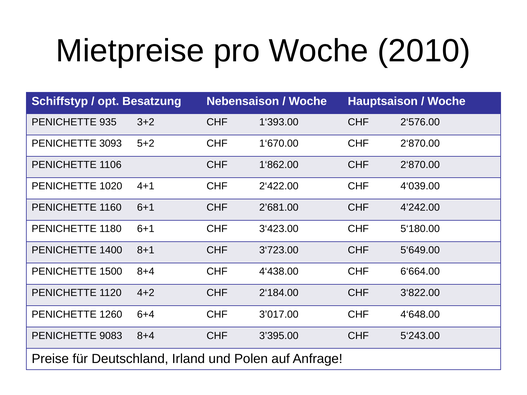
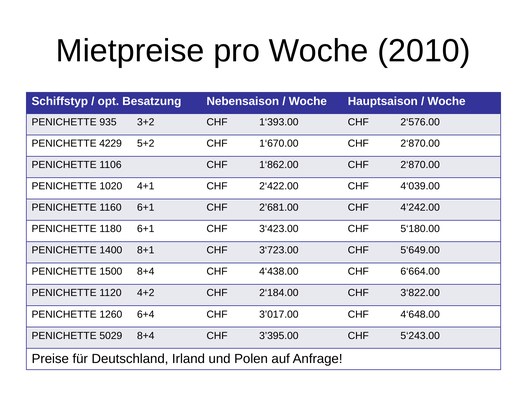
3093: 3093 -> 4229
9083: 9083 -> 5029
